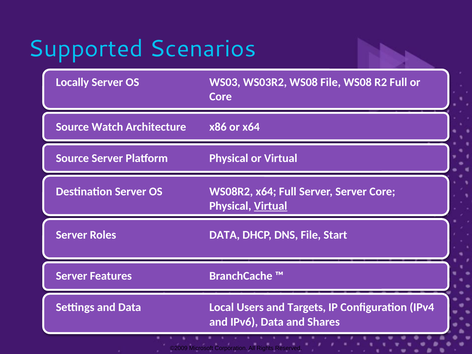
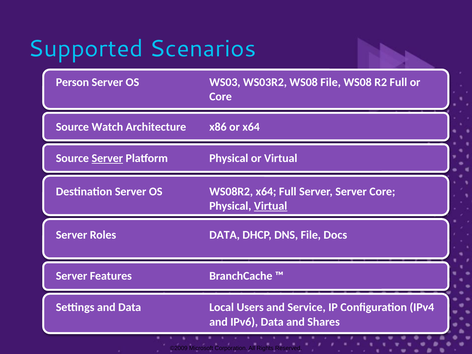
Locally: Locally -> Person
Server at (107, 158) underline: none -> present
Start: Start -> Docs
Targets: Targets -> Service
